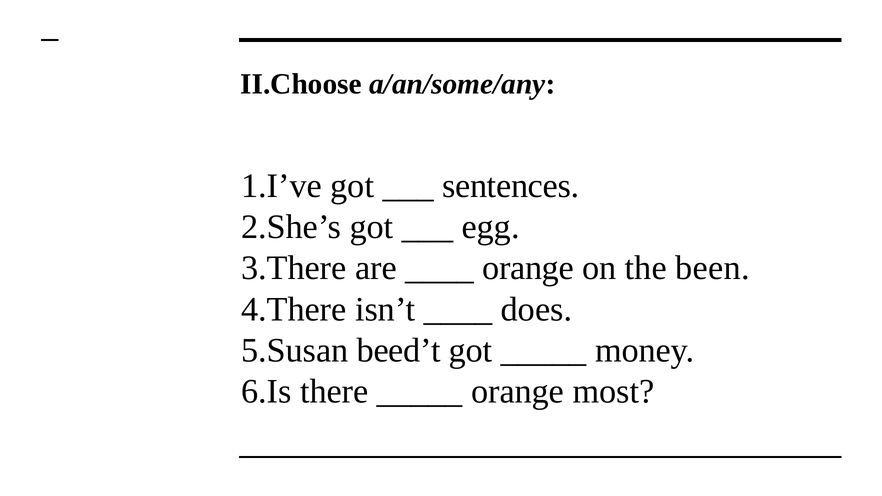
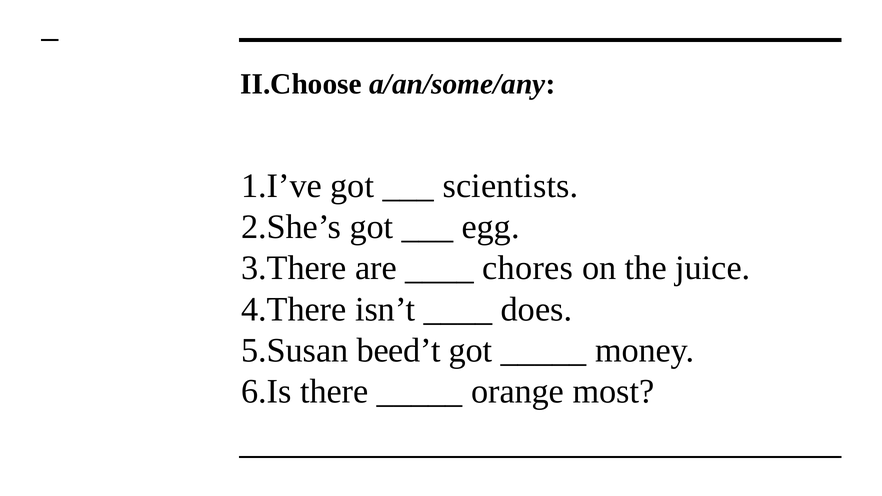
sentences: sentences -> scientists
orange at (528, 268): orange -> chores
been: been -> juice
